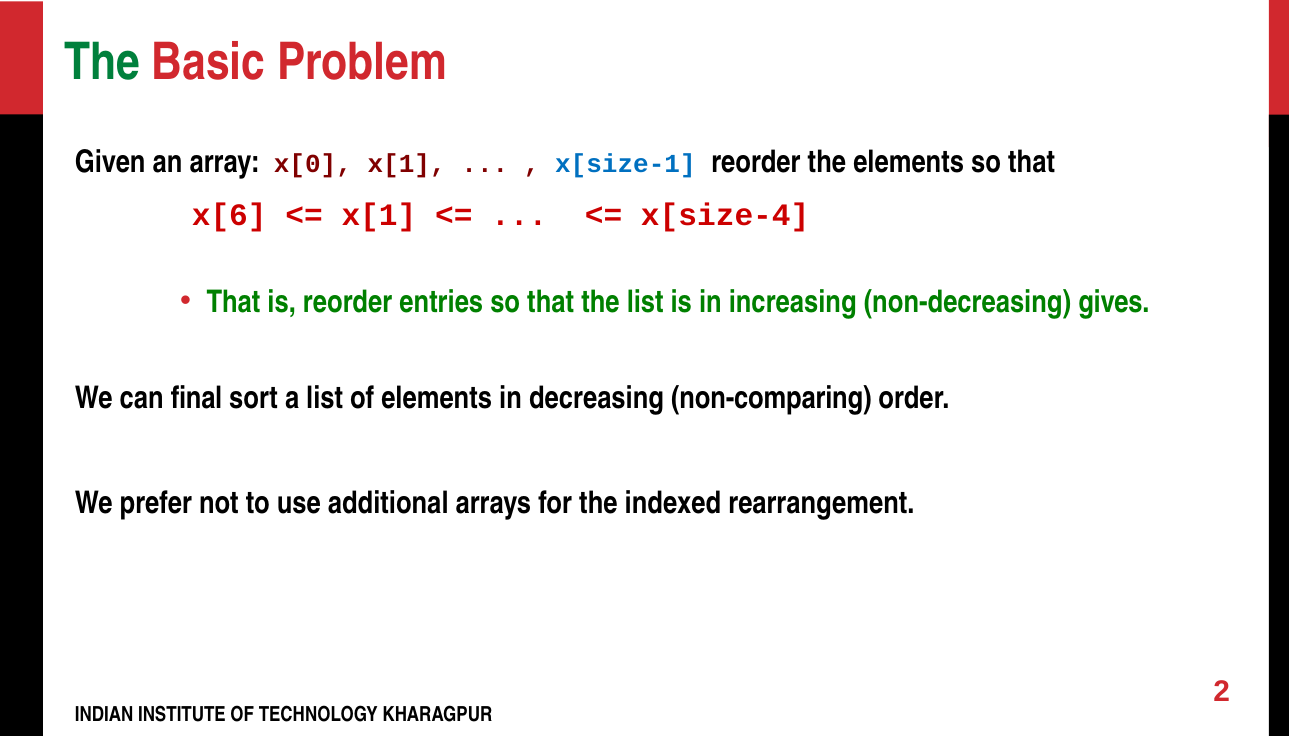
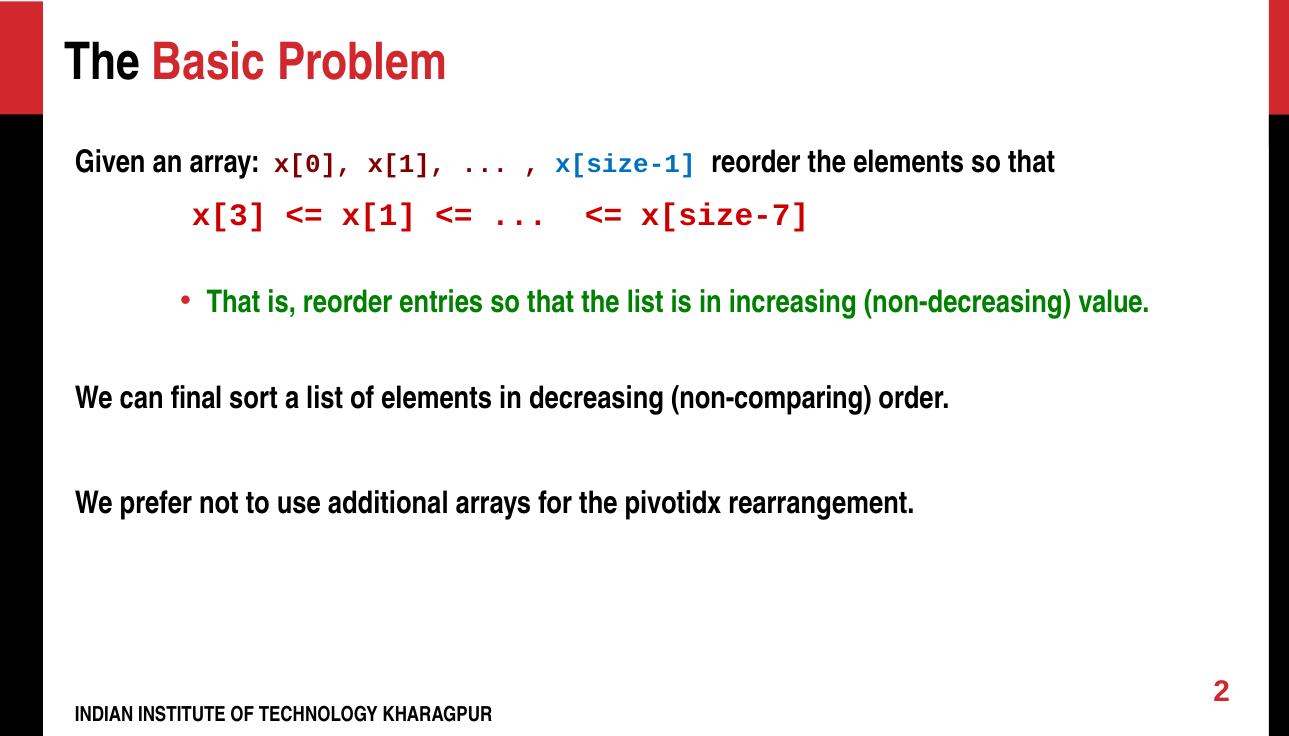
The at (102, 63) colour: green -> black
x[6: x[6 -> x[3
x[size-4: x[size-4 -> x[size-7
gives: gives -> value
indexed: indexed -> pivotidx
